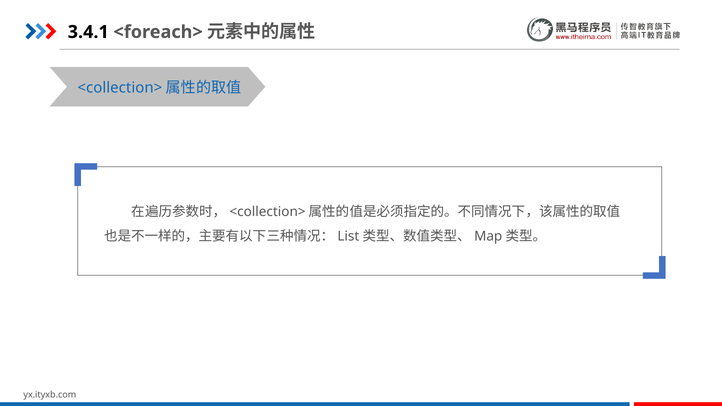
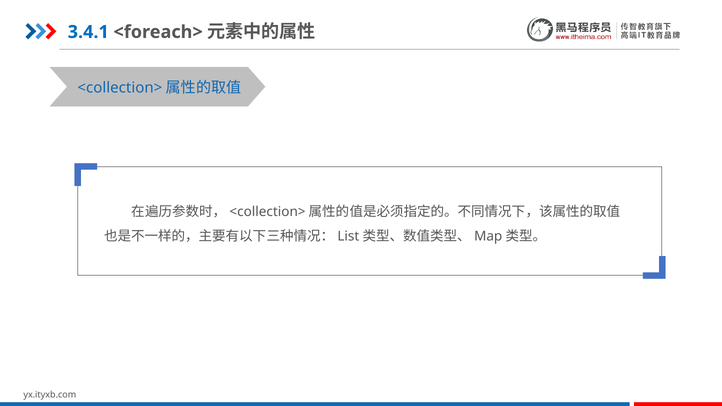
3.4.1 colour: black -> blue
